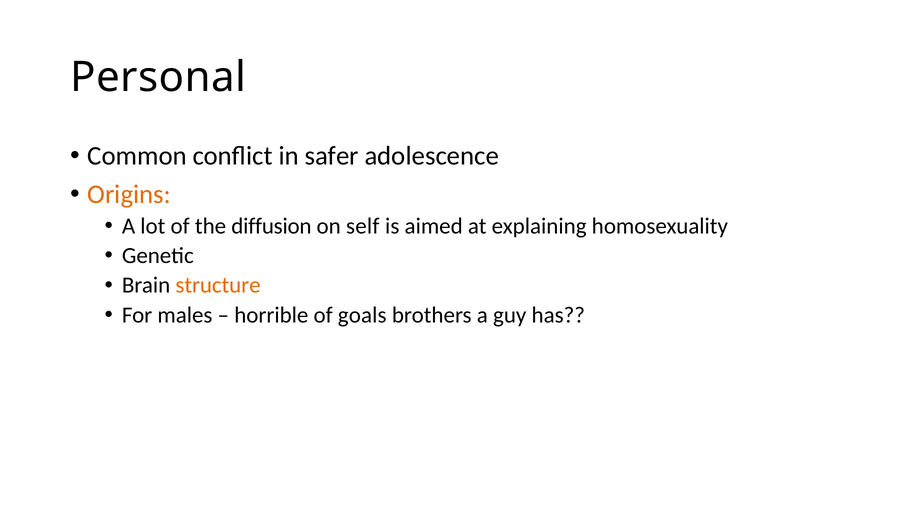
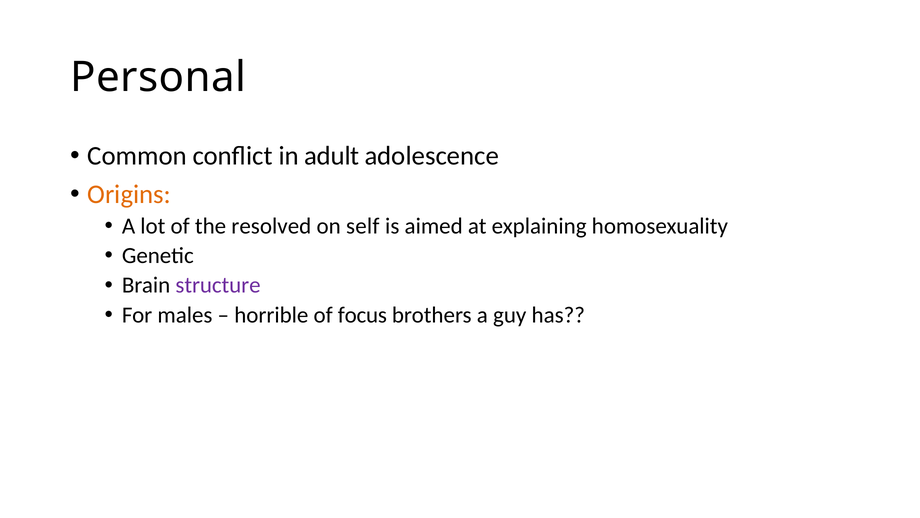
safer: safer -> adult
diffusion: diffusion -> resolved
structure colour: orange -> purple
goals: goals -> focus
